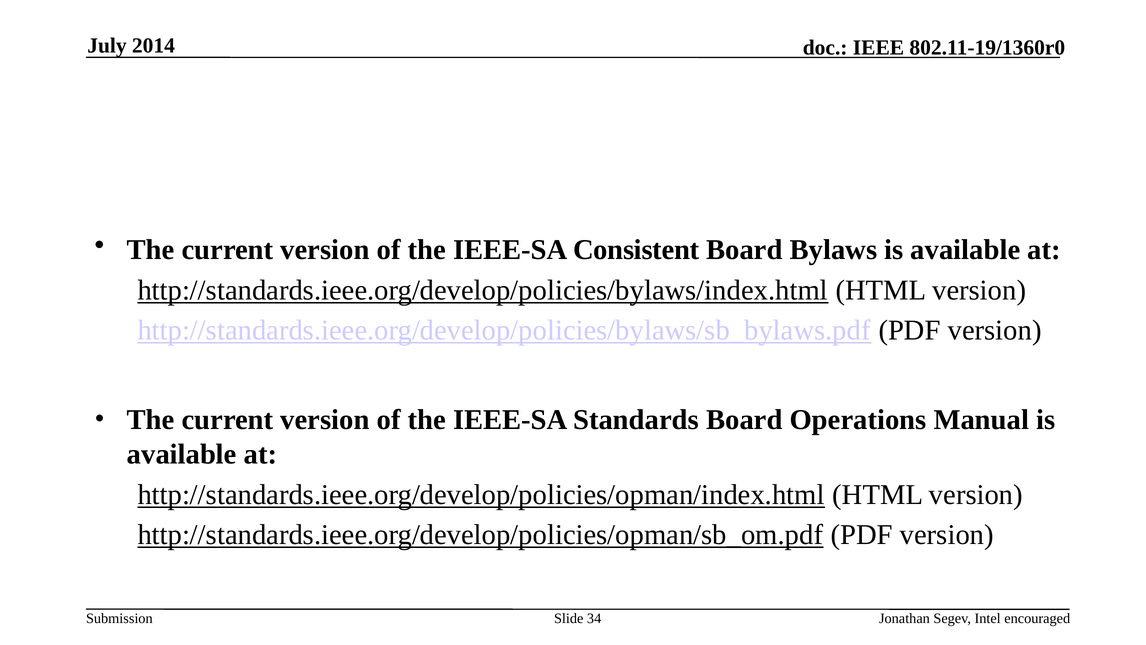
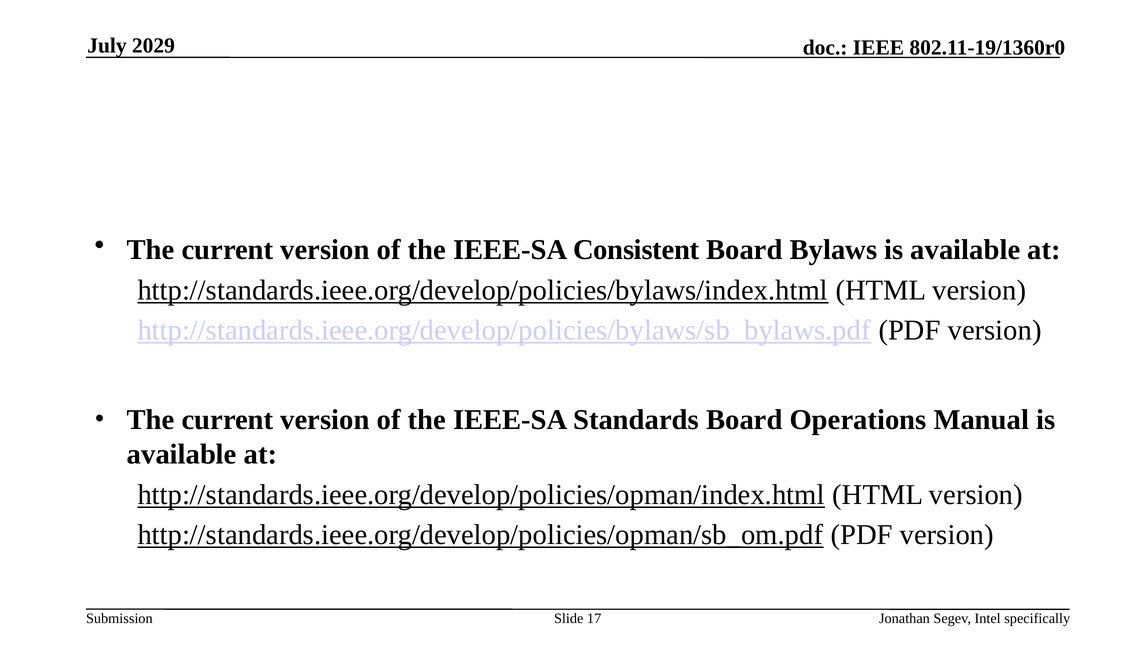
2014: 2014 -> 2029
34: 34 -> 17
encouraged: encouraged -> specifically
